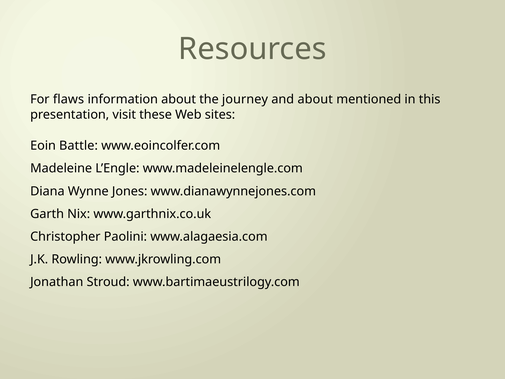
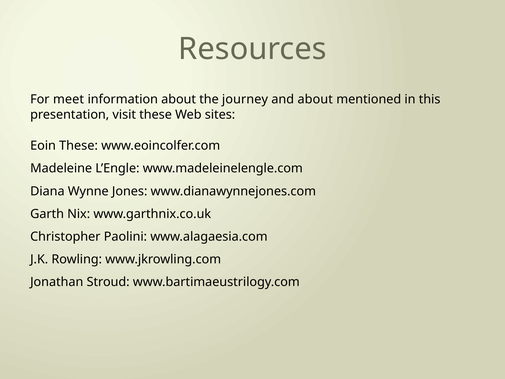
flaws: flaws -> meet
Eoin Battle: Battle -> These
